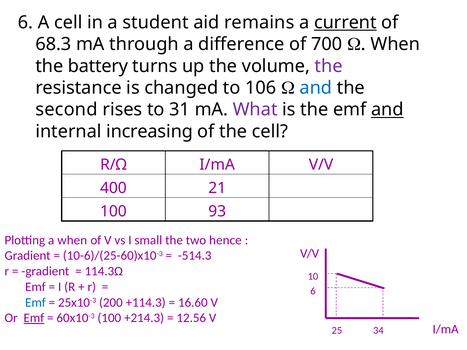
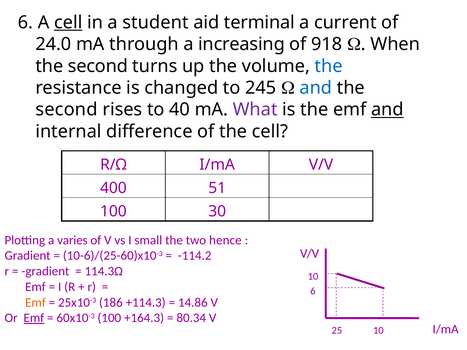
cell at (68, 22) underline: none -> present
remains: remains -> terminal
current underline: present -> none
68.3: 68.3 -> 24.0
difference: difference -> increasing
700: 700 -> 918
battery at (98, 66): battery -> second
the at (329, 66) colour: purple -> blue
106: 106 -> 245
31: 31 -> 40
increasing: increasing -> difference
21: 21 -> 51
93: 93 -> 30
a when: when -> varies
-514.3: -514.3 -> -114.2
Emf at (35, 303) colour: blue -> orange
200: 200 -> 186
16.60: 16.60 -> 14.86
+214.3: +214.3 -> +164.3
12.56: 12.56 -> 80.34
25 34: 34 -> 10
